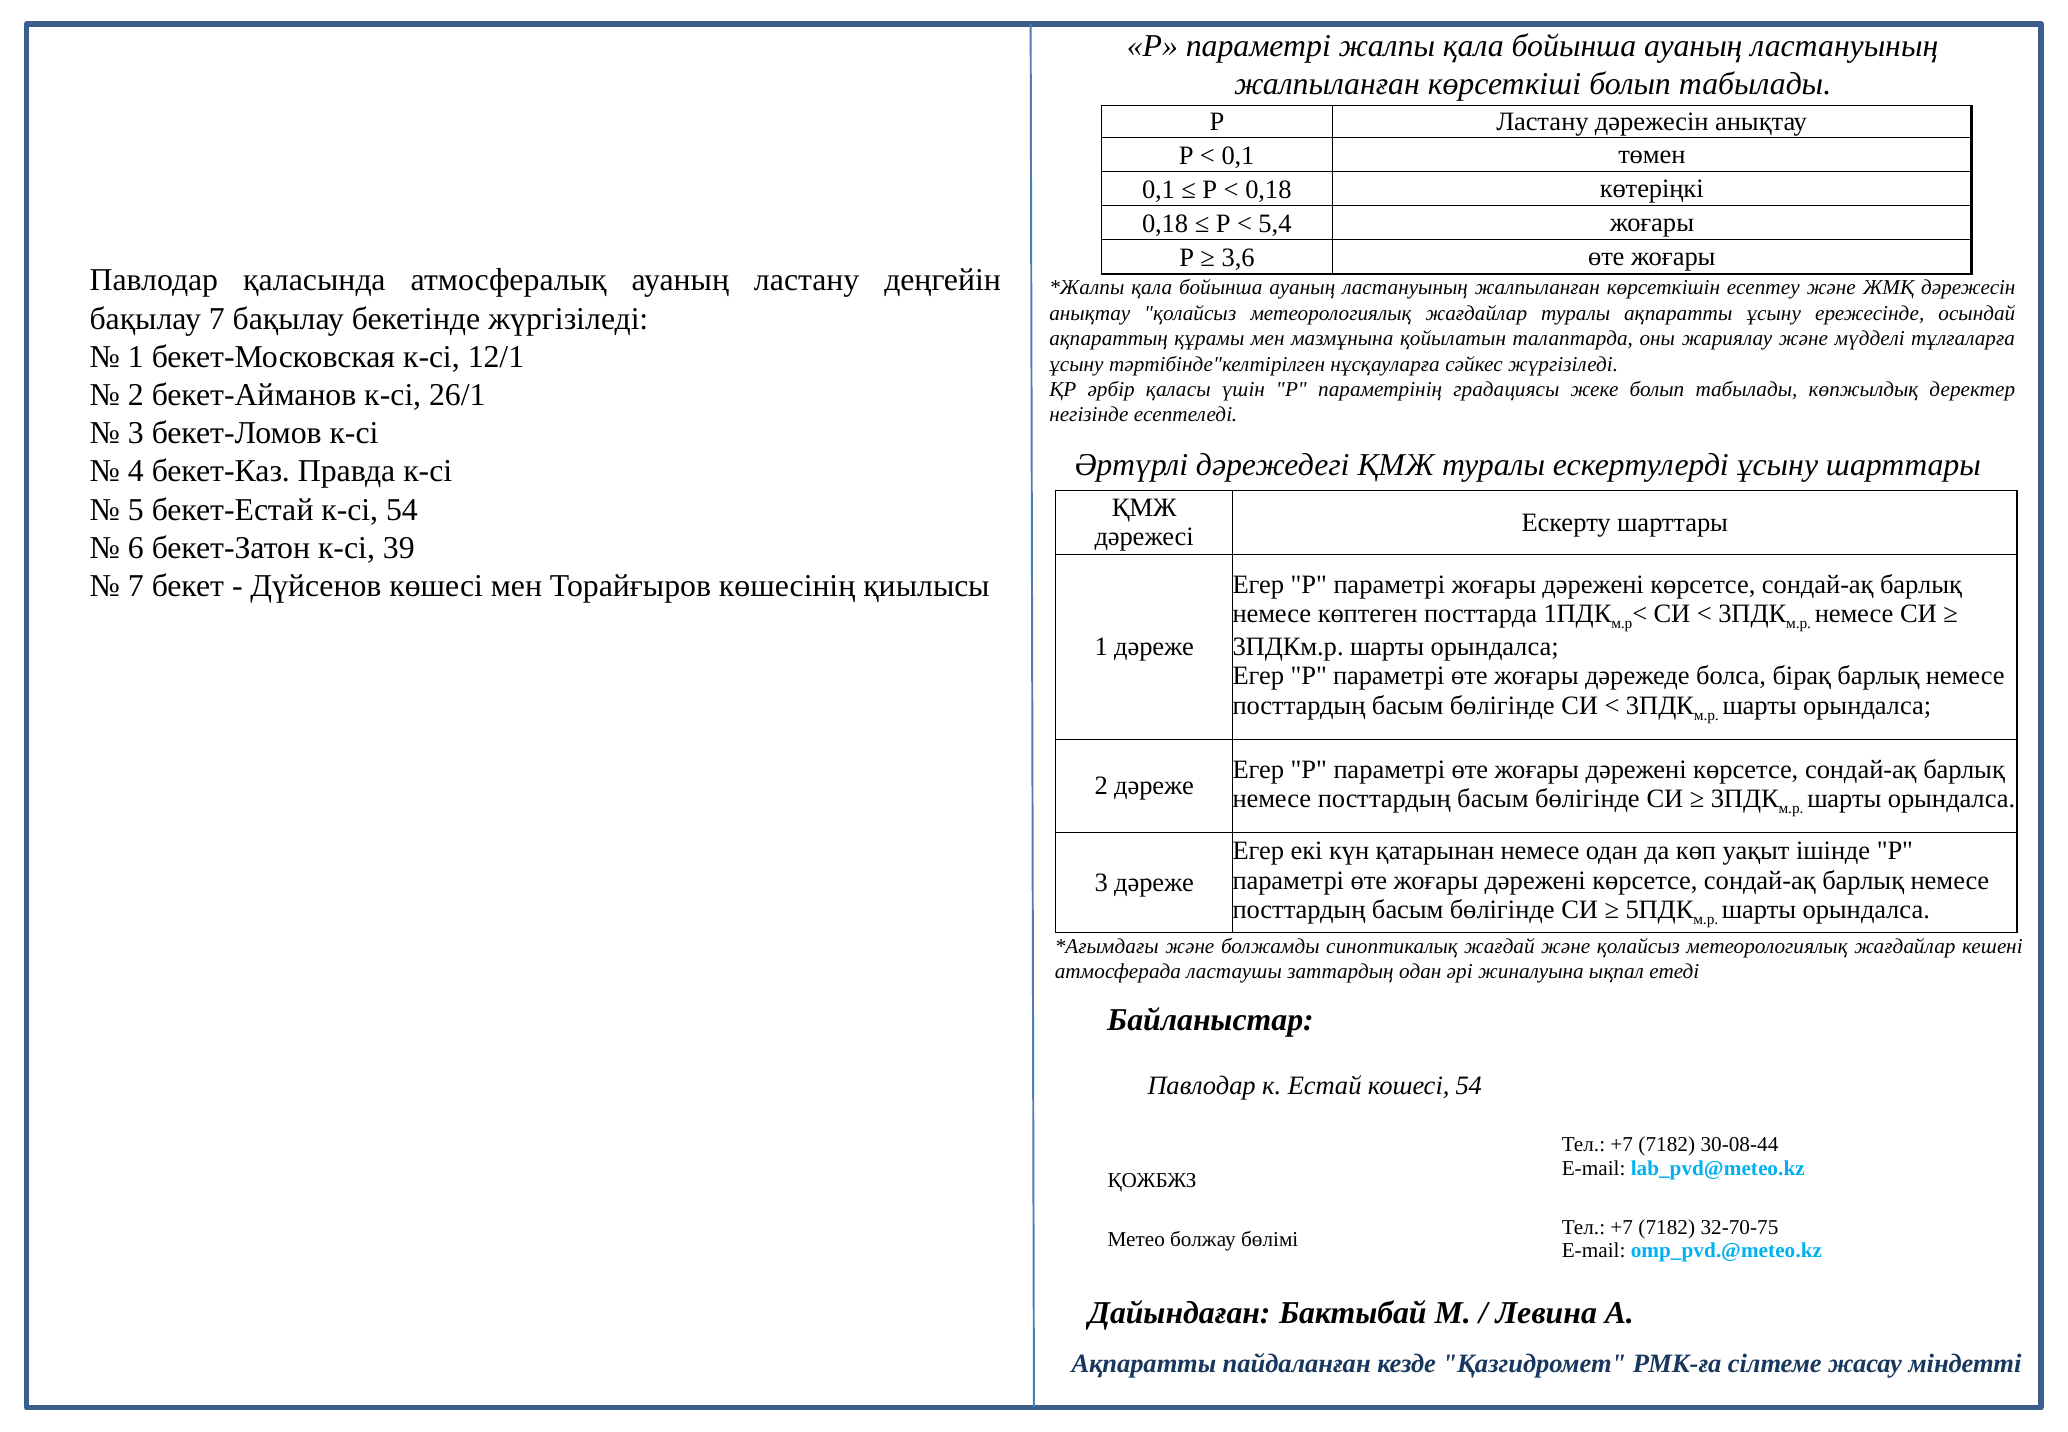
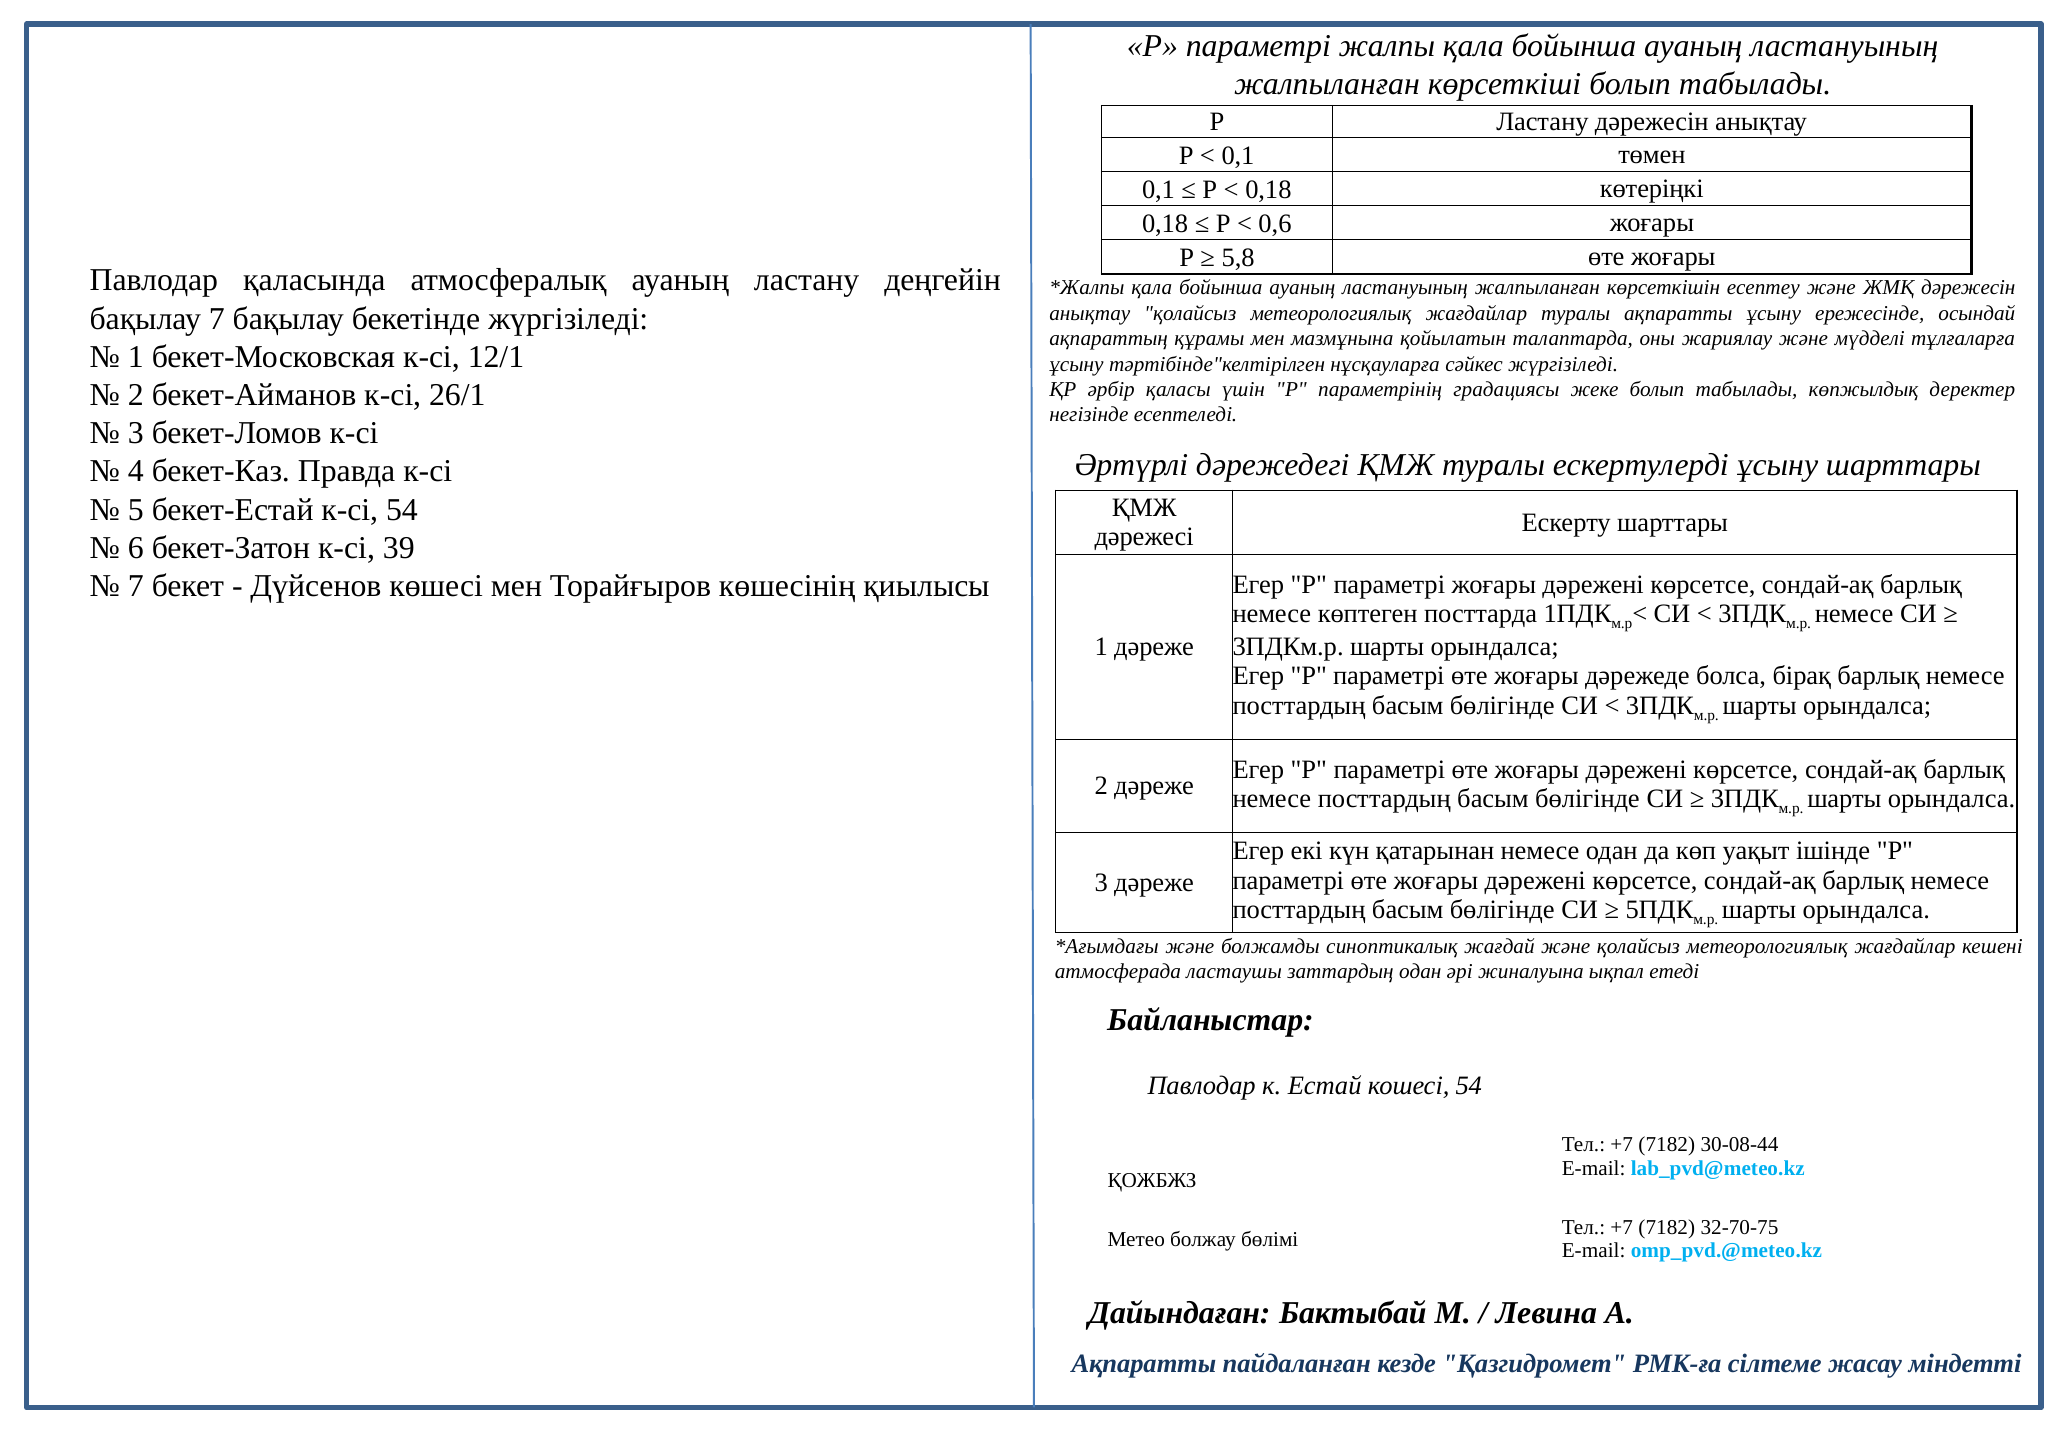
5,4: 5,4 -> 0,6
3,6: 3,6 -> 5,8
